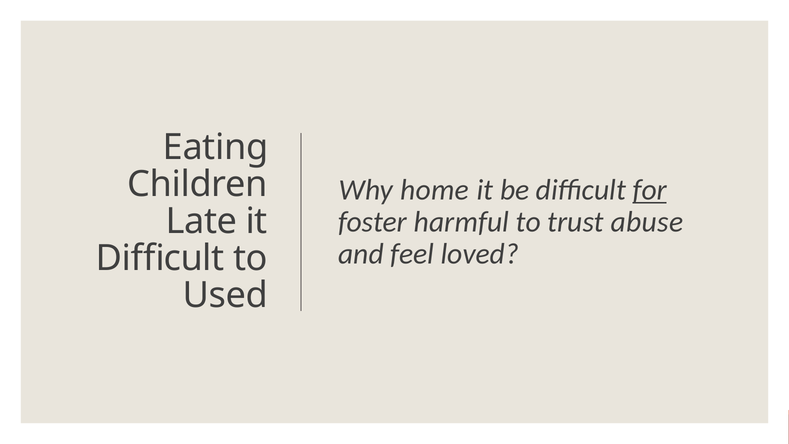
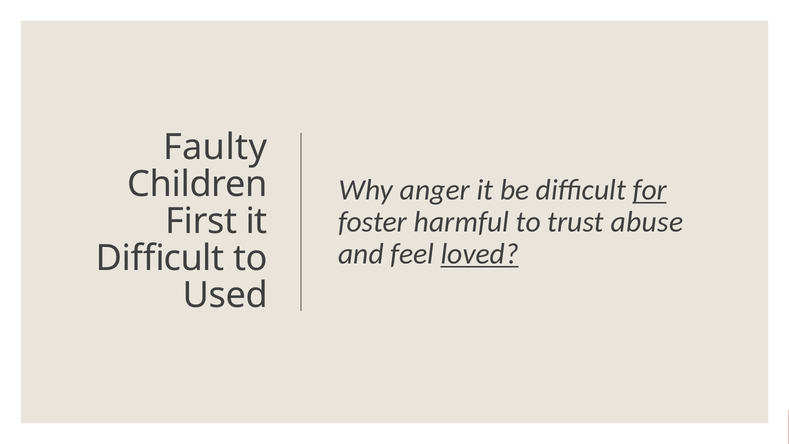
Eating: Eating -> Faulty
home: home -> anger
Late: Late -> First
loved underline: none -> present
